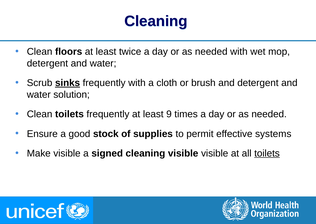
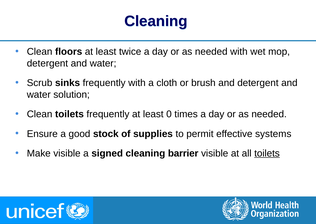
sinks underline: present -> none
9: 9 -> 0
cleaning visible: visible -> barrier
